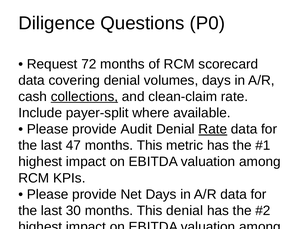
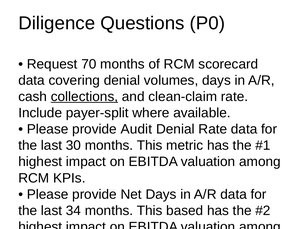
72: 72 -> 70
Rate at (213, 129) underline: present -> none
47: 47 -> 30
30: 30 -> 34
This denial: denial -> based
